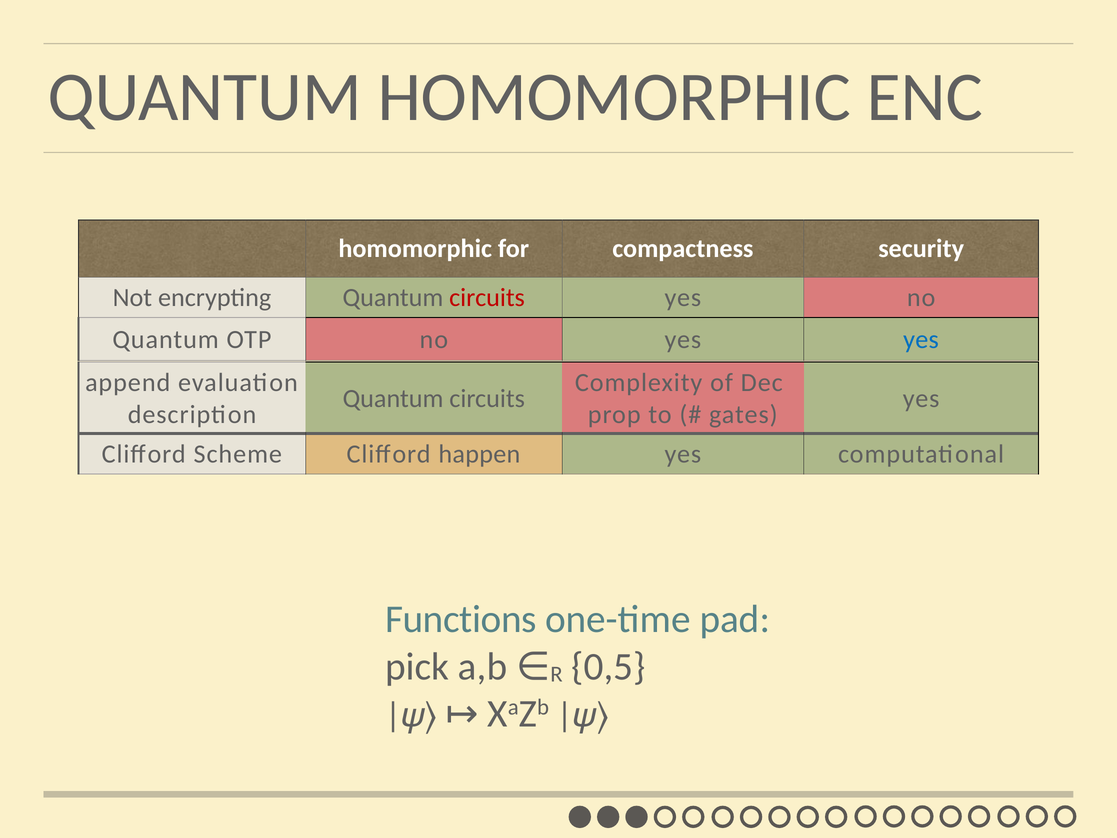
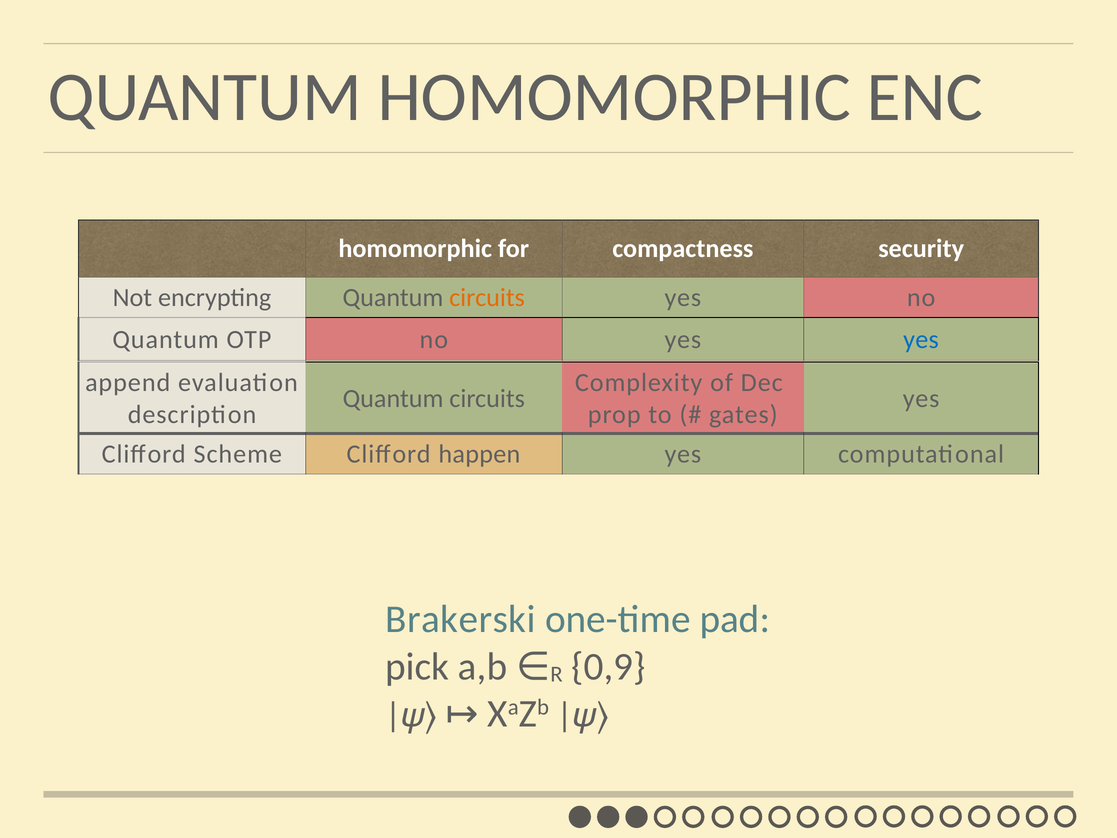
circuits at (487, 298) colour: red -> orange
Functions: Functions -> Brakerski
0,5: 0,5 -> 0,9
